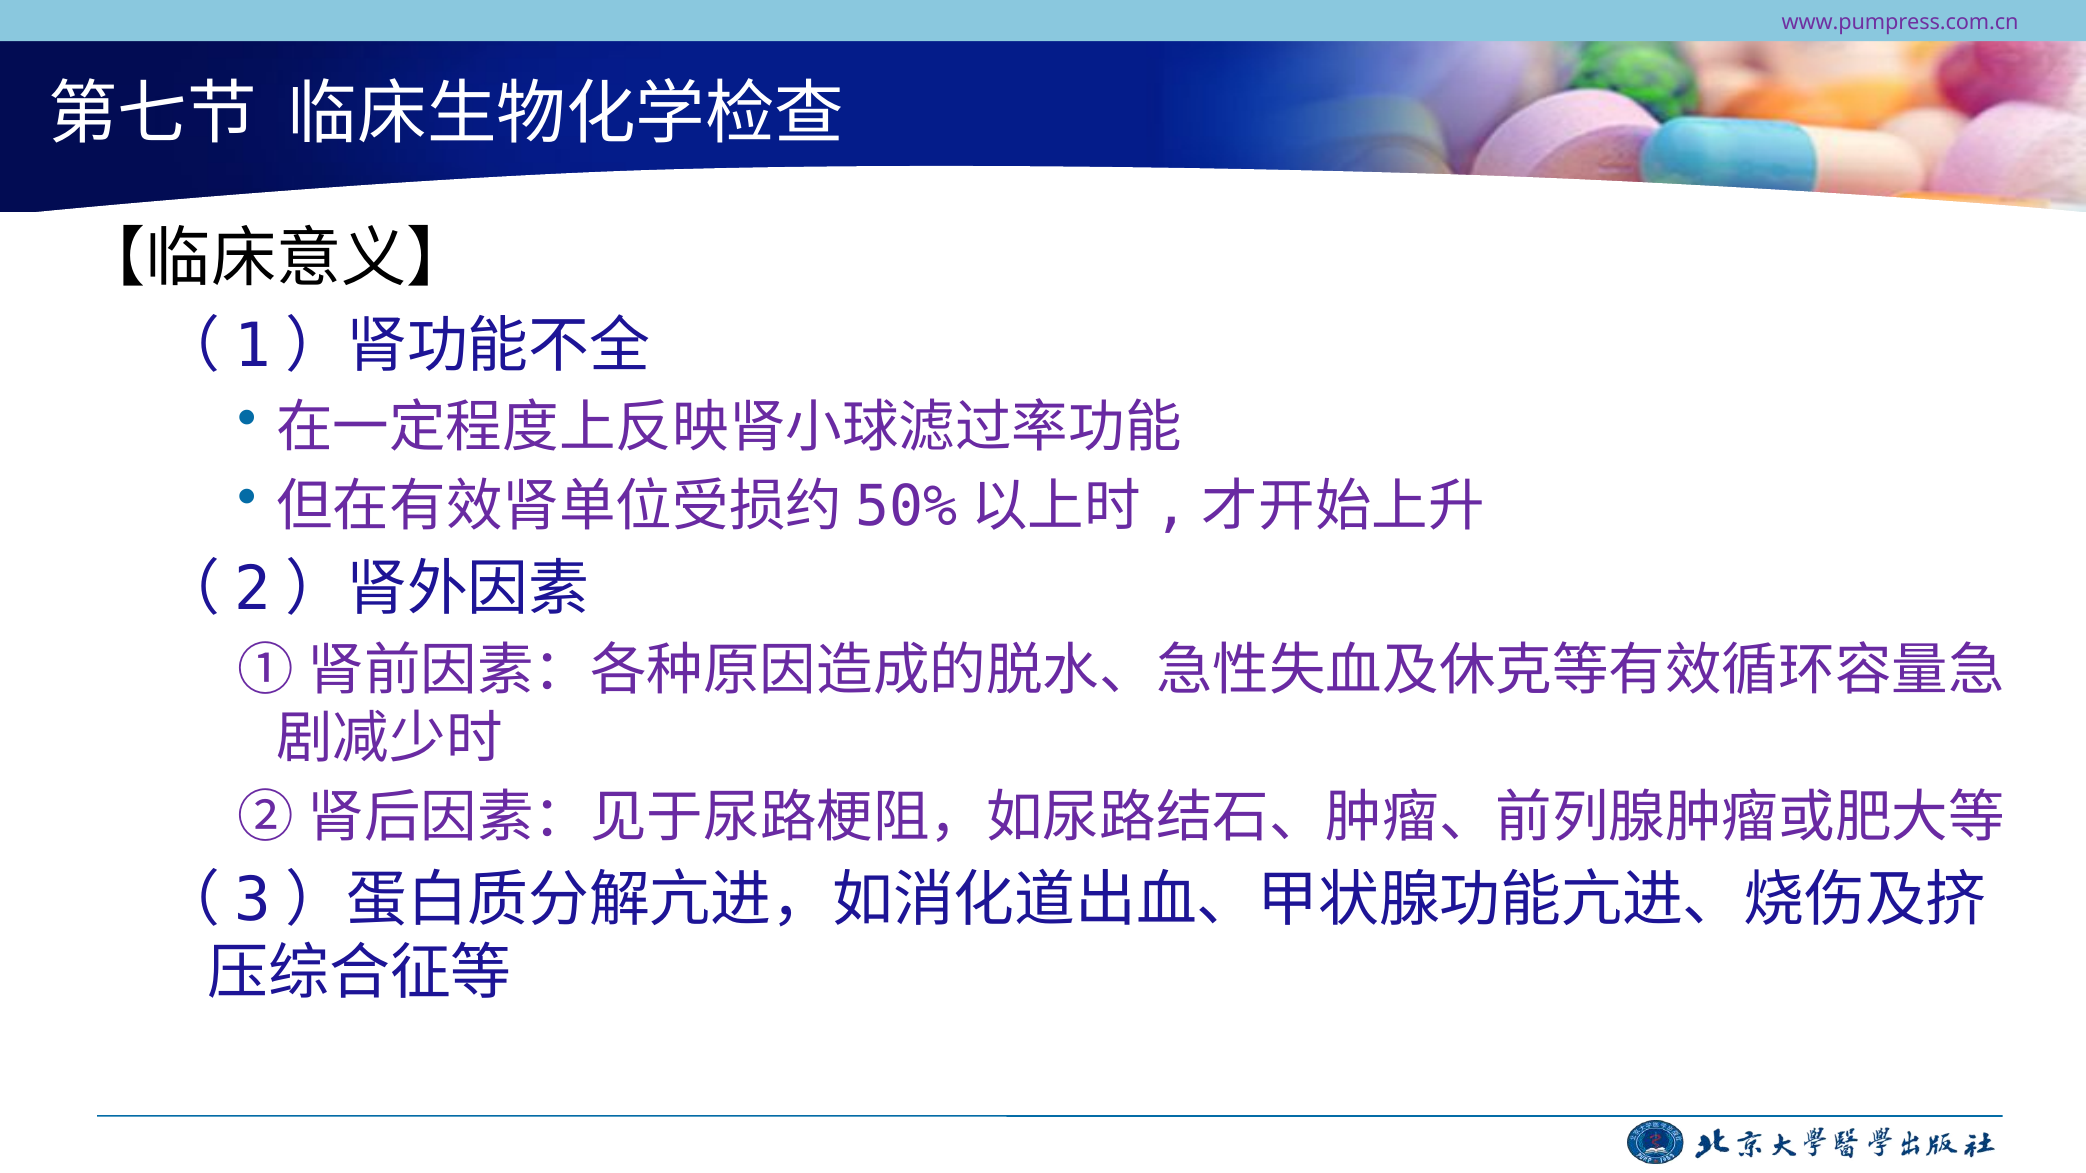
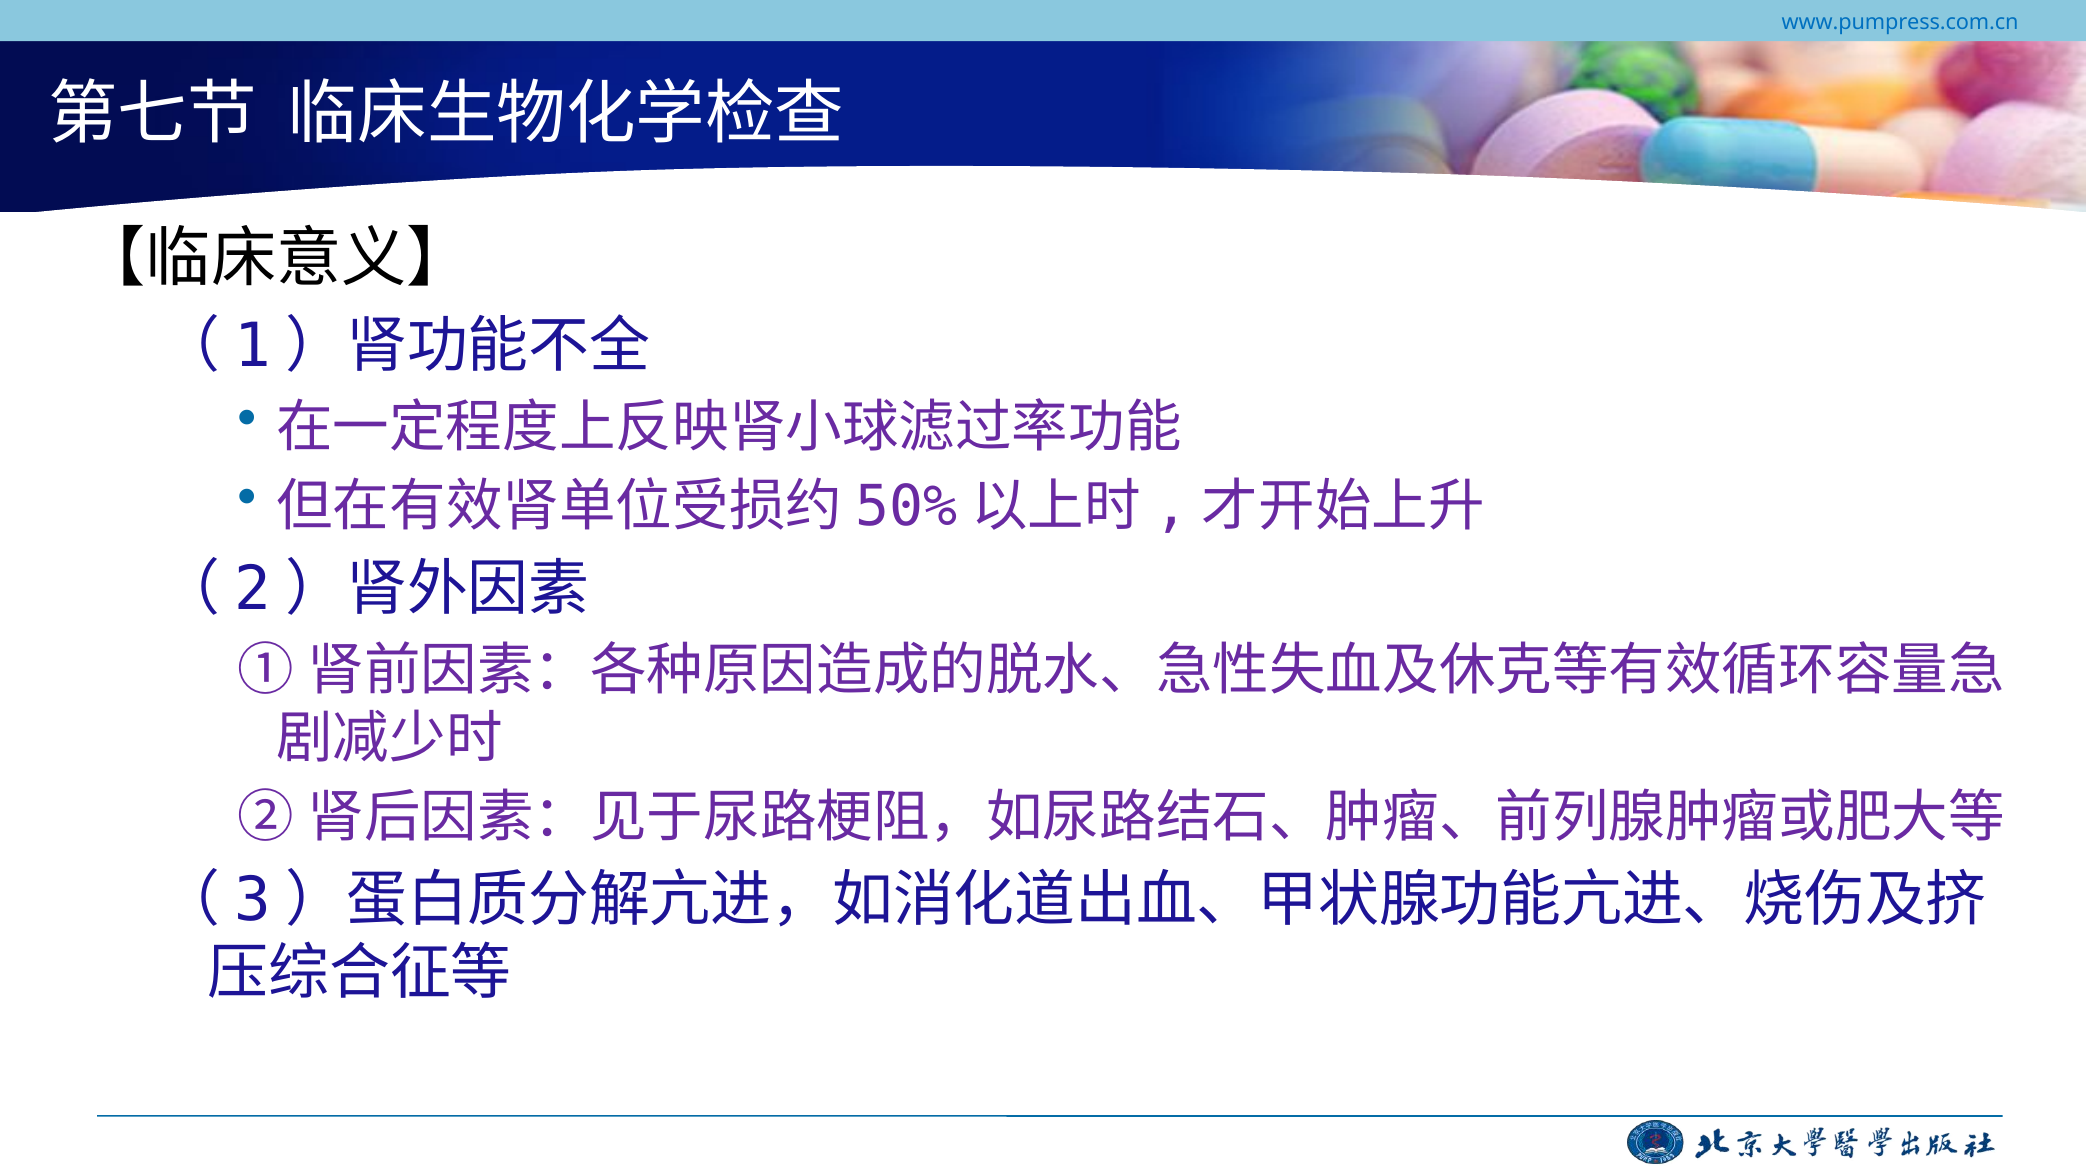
www.pumpress.com.cn colour: purple -> blue
